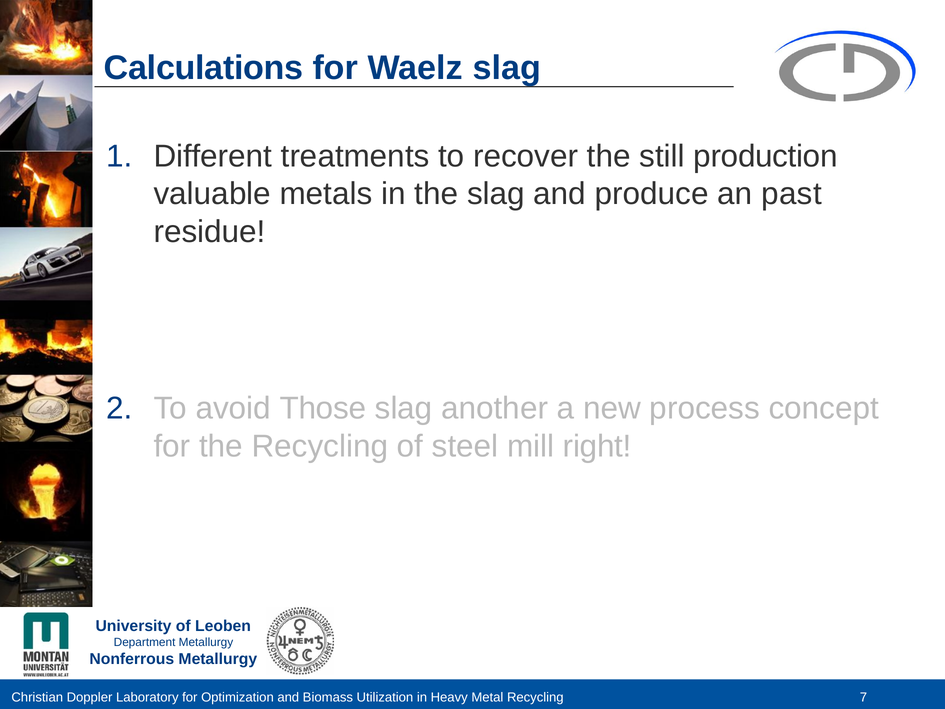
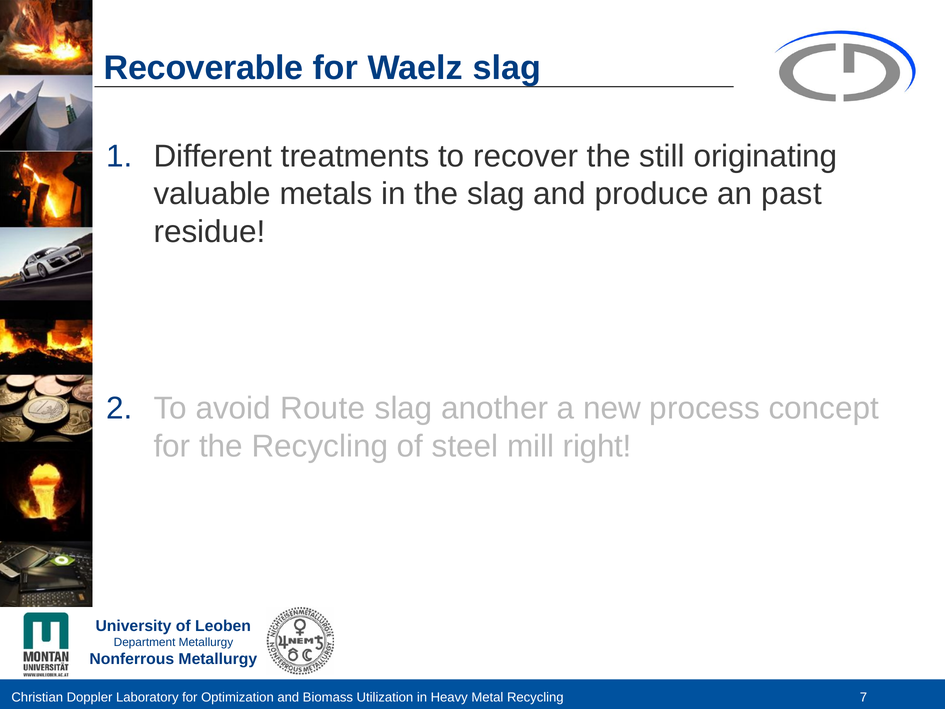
Calculations: Calculations -> Recoverable
production: production -> originating
Those: Those -> Route
